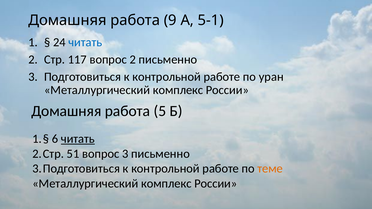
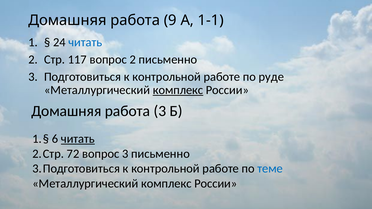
5-1: 5-1 -> 1-1
уран: уран -> руде
комплекс at (178, 90) underline: none -> present
работа 5: 5 -> 3
51: 51 -> 72
теме colour: orange -> blue
